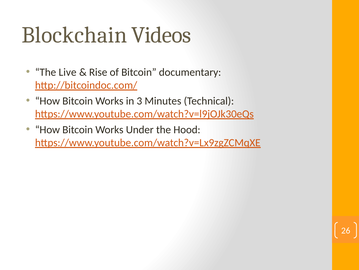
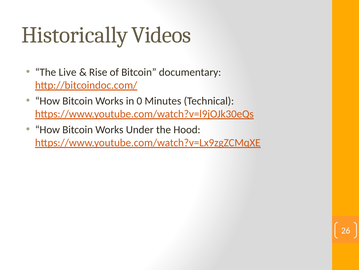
Blockchain: Blockchain -> Historically
3: 3 -> 0
